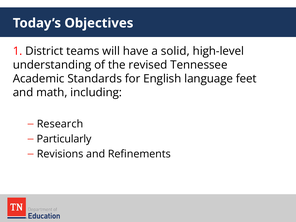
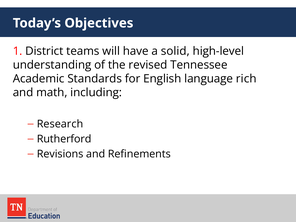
feet: feet -> rich
Particularly: Particularly -> Rutherford
